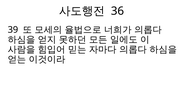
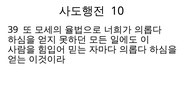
36: 36 -> 10
